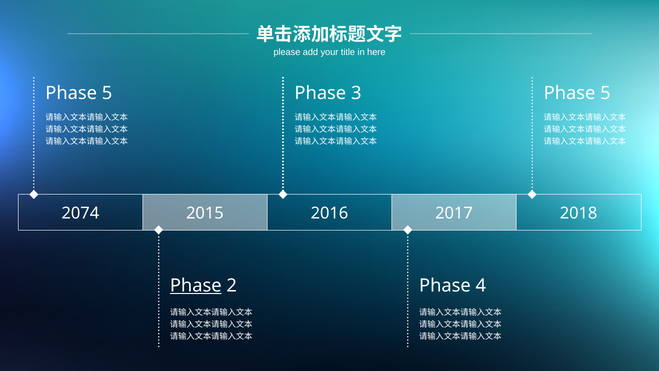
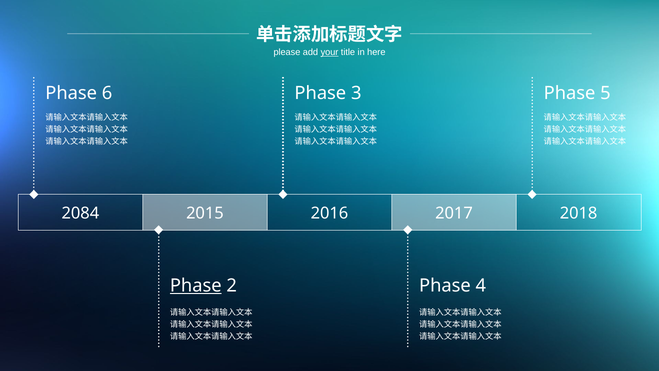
your underline: none -> present
5 at (107, 93): 5 -> 6
2074: 2074 -> 2084
